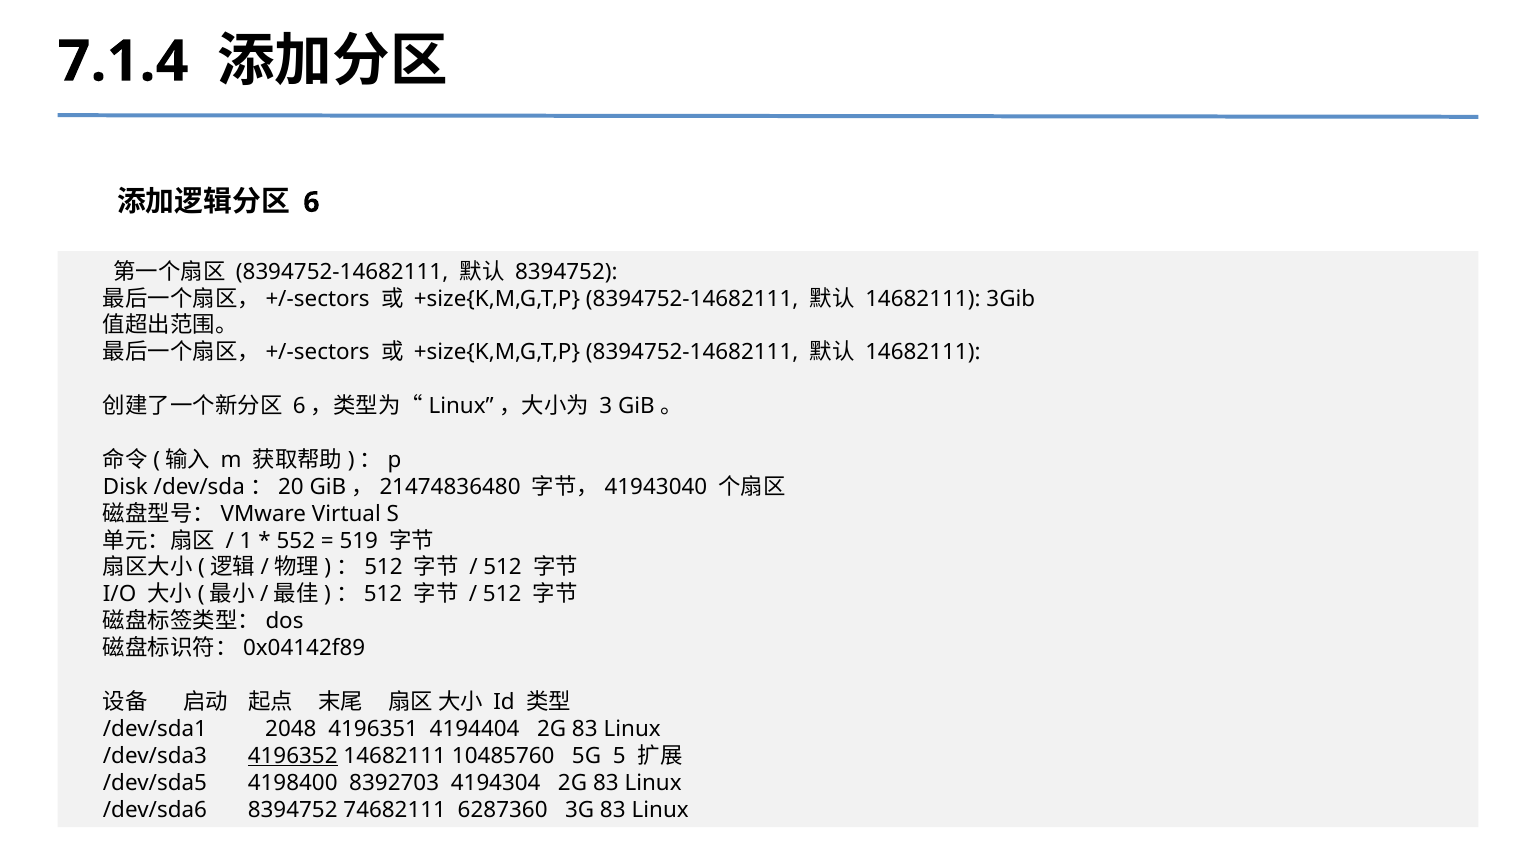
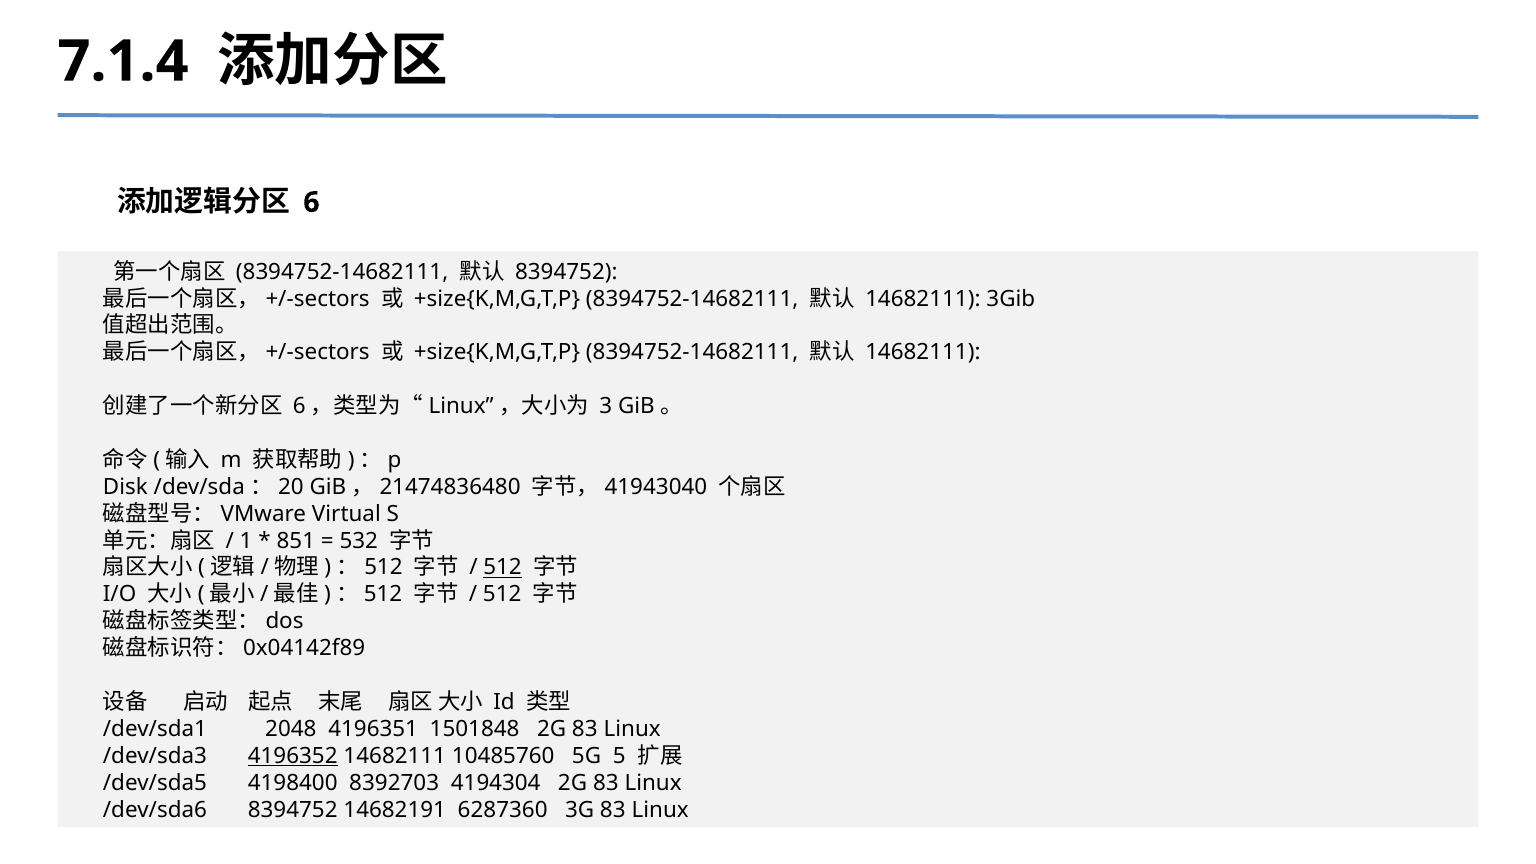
552: 552 -> 851
519: 519 -> 532
512 at (503, 568) underline: none -> present
4194404: 4194404 -> 1501848
74682111: 74682111 -> 14682191
